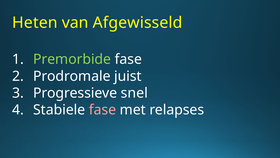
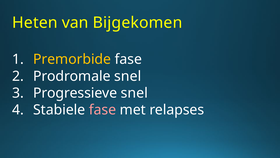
Afgewisseld: Afgewisseld -> Bijgekomen
Premorbide colour: light green -> yellow
Prodromale juist: juist -> snel
